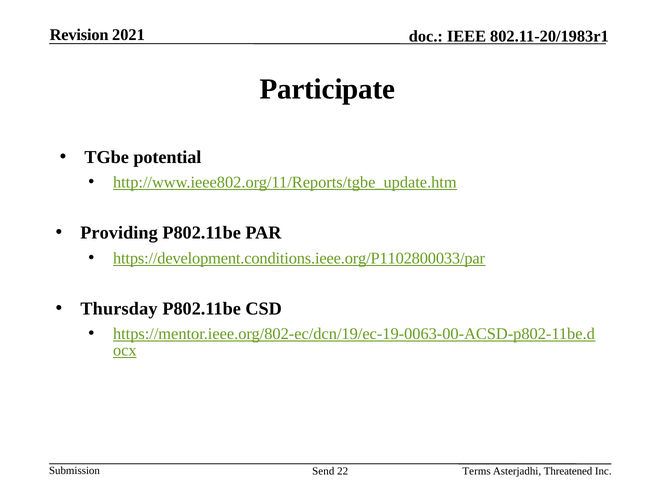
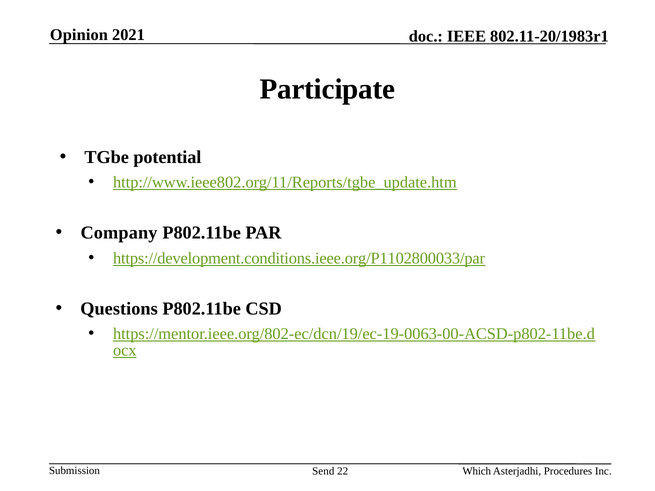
Revision: Revision -> Opinion
Providing: Providing -> Company
Thursday: Thursday -> Questions
Terms: Terms -> Which
Threatened: Threatened -> Procedures
